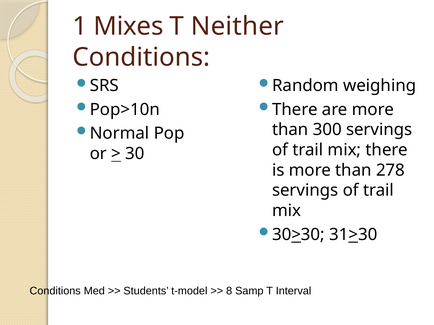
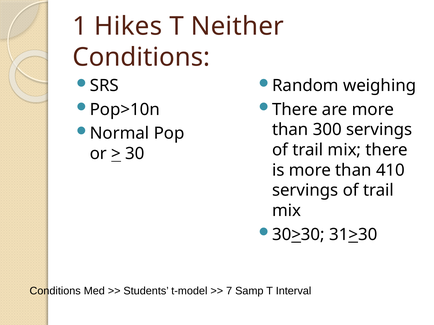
Mixes: Mixes -> Hikes
278: 278 -> 410
8: 8 -> 7
